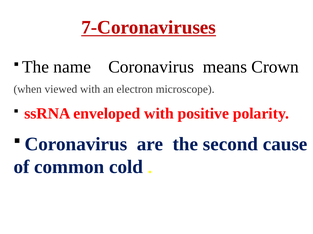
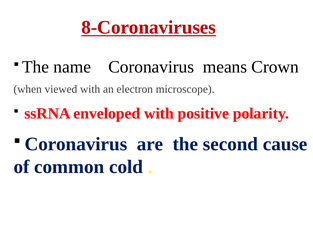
7-Coronaviruses: 7-Coronaviruses -> 8-Coronaviruses
